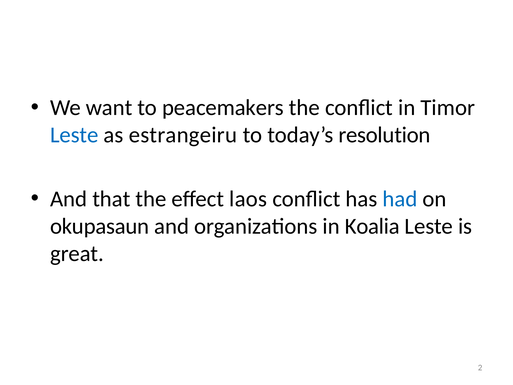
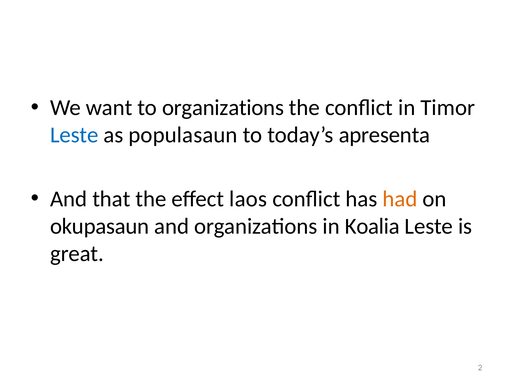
to peacemakers: peacemakers -> organizations
estrangeiru: estrangeiru -> populasaun
resolution: resolution -> apresenta
had colour: blue -> orange
